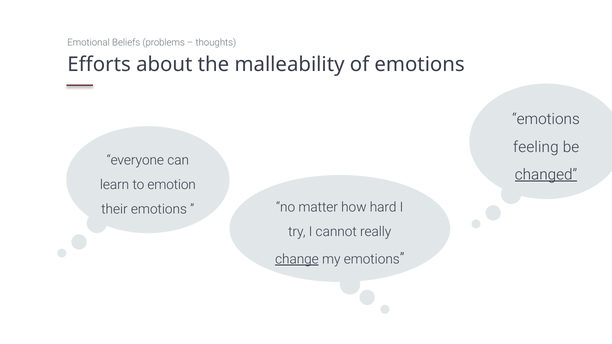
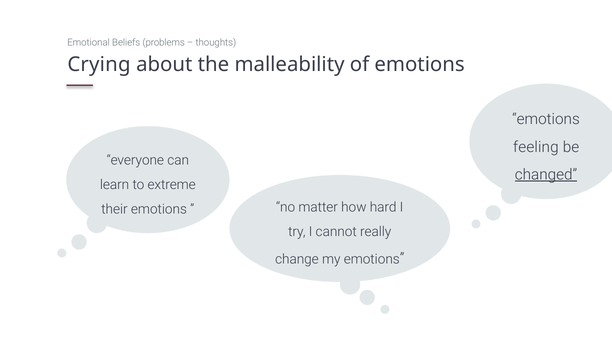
Efforts: Efforts -> Crying
emotion: emotion -> extreme
change underline: present -> none
